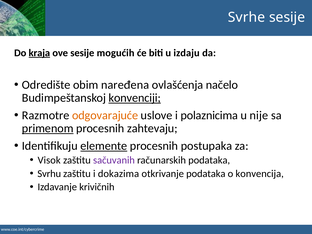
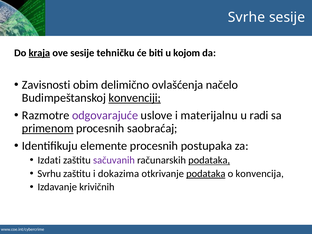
mogućih: mogućih -> tehničku
izdaju: izdaju -> kojom
Odredište: Odredište -> Zavisnosti
naređena: naređena -> delimično
odgovarajuće colour: orange -> purple
polaznicima: polaznicima -> materijalnu
nije: nije -> radi
zahtevaju: zahtevaju -> saobraćaj
elemente underline: present -> none
Visok: Visok -> Izdati
podataka at (209, 160) underline: none -> present
podataka at (206, 174) underline: none -> present
